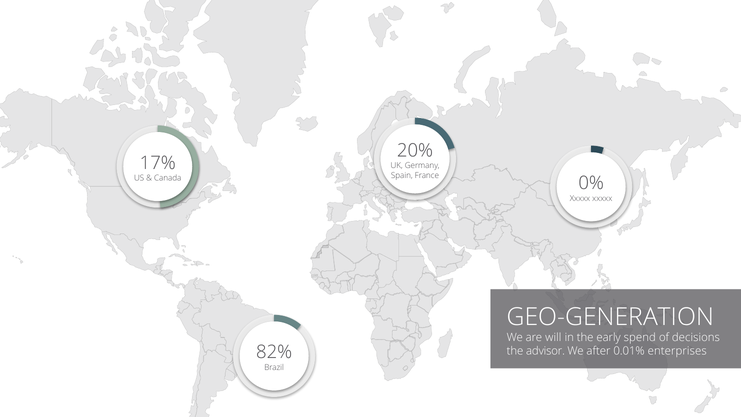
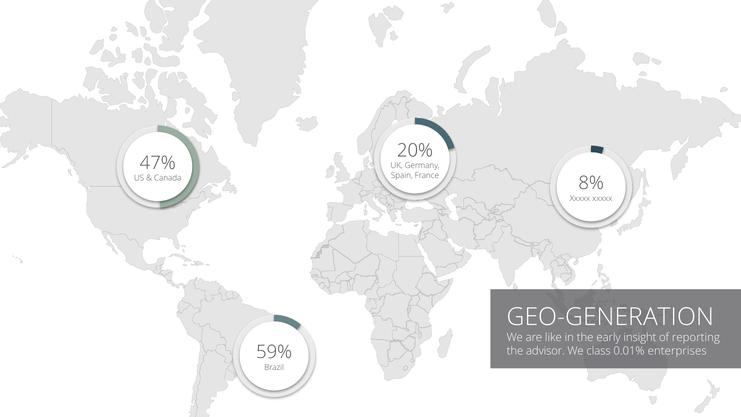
17%: 17% -> 47%
0%: 0% -> 8%
will: will -> like
spend: spend -> insight
decisions: decisions -> reporting
82%: 82% -> 59%
after: after -> class
